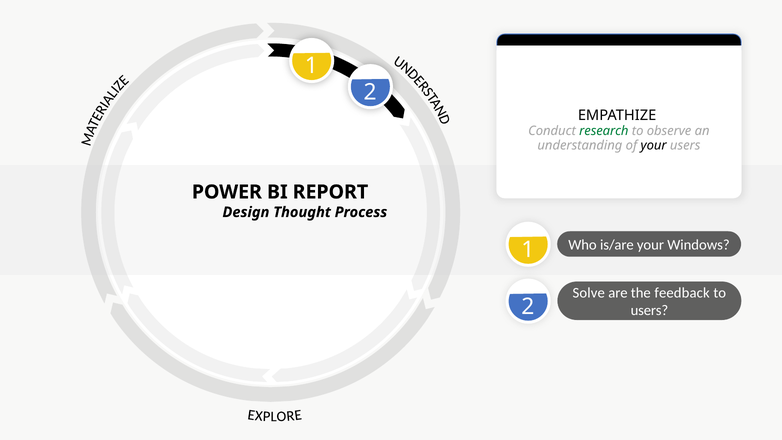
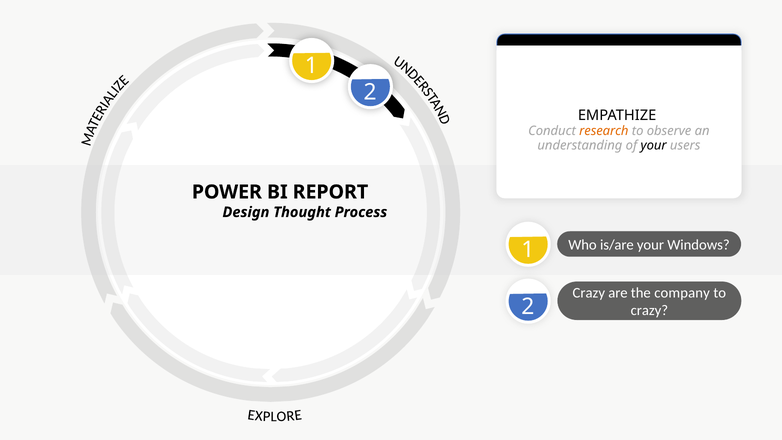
research colour: green -> orange
Solve at (589, 293): Solve -> Crazy
feedback: feedback -> company
users at (649, 310): users -> crazy
